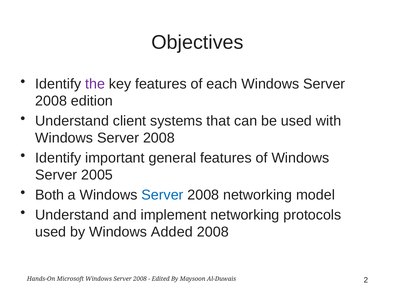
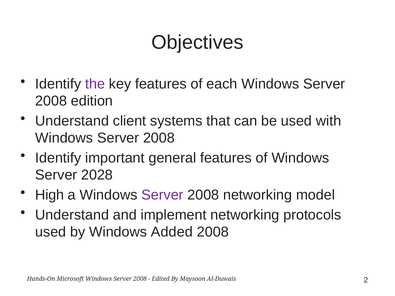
2005: 2005 -> 2028
Both: Both -> High
Server at (162, 195) colour: blue -> purple
